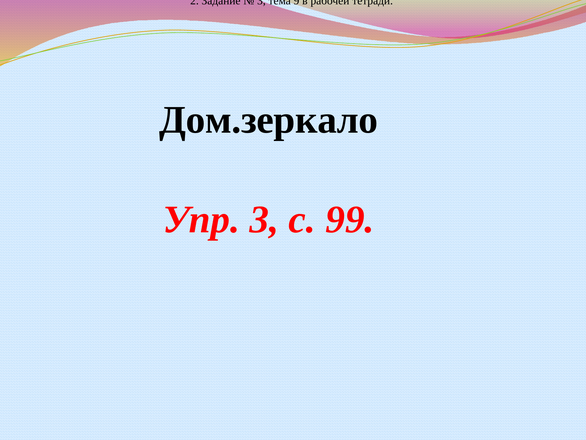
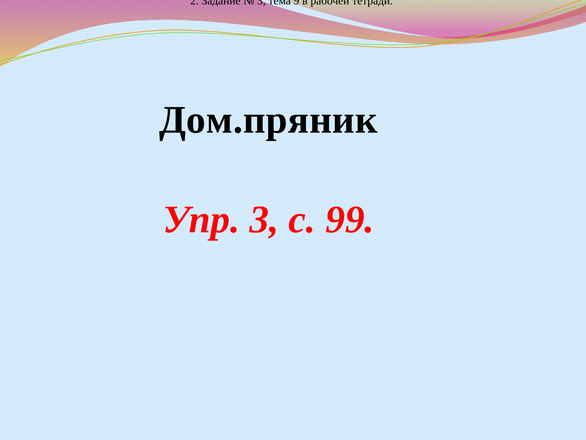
Дом.зеркало: Дом.зеркало -> Дом.пряник
